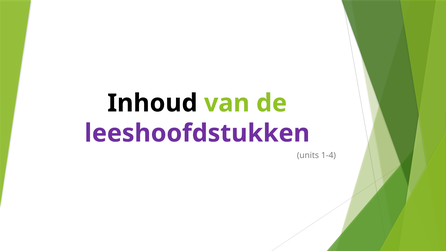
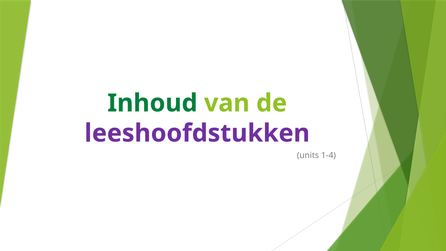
Inhoud colour: black -> green
